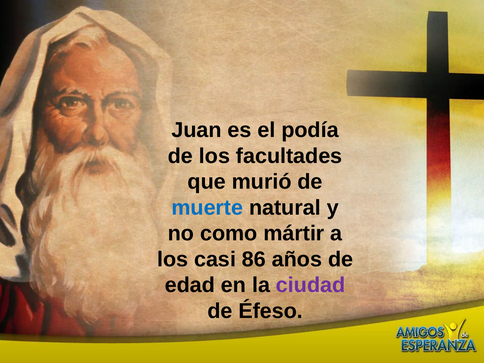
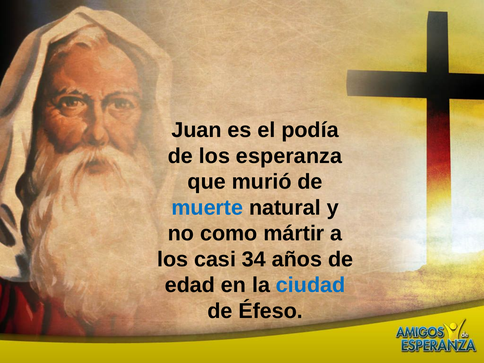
facultades: facultades -> esperanza
86: 86 -> 34
ciudad colour: purple -> blue
